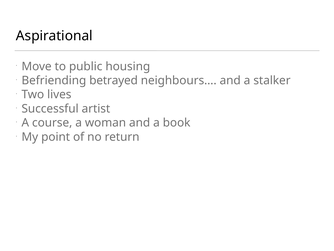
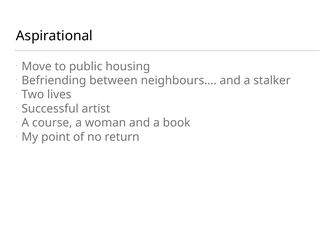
betrayed: betrayed -> between
